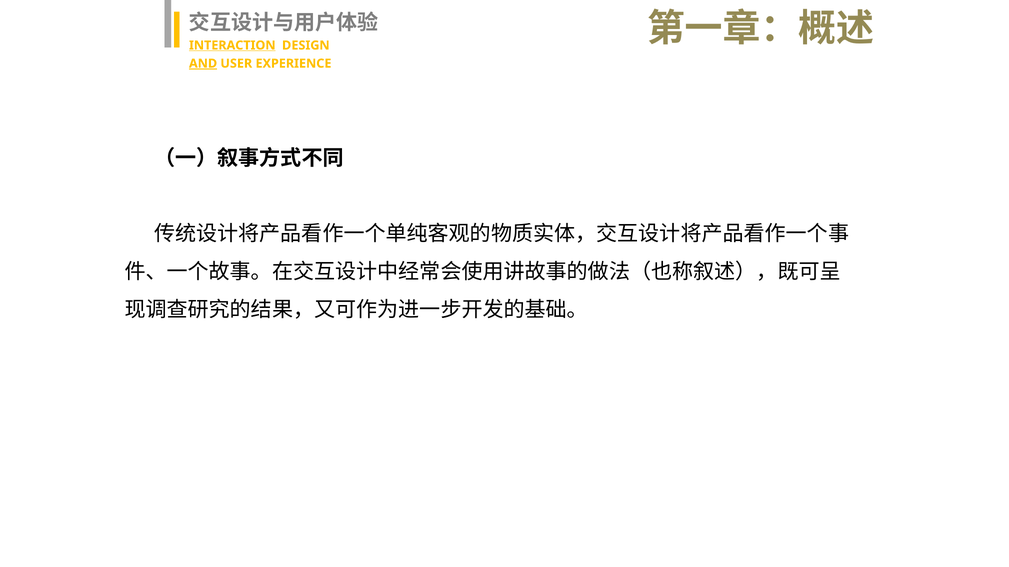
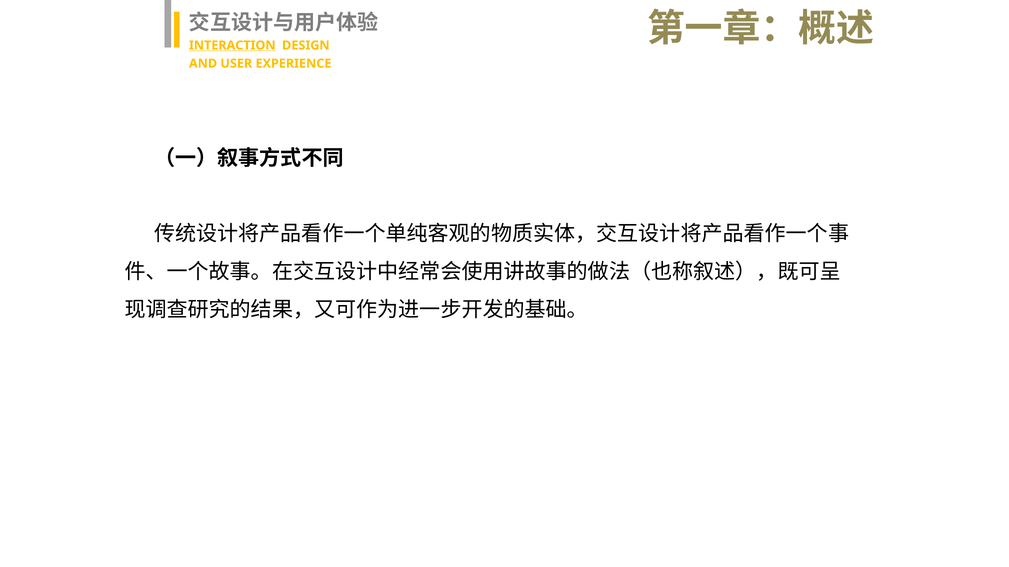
AND underline: present -> none
